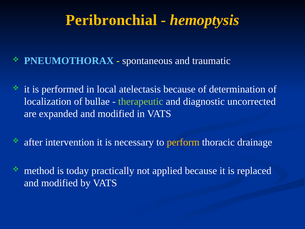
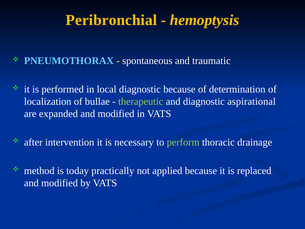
local atelectasis: atelectasis -> diagnostic
uncorrected: uncorrected -> aspirational
perform colour: yellow -> light green
